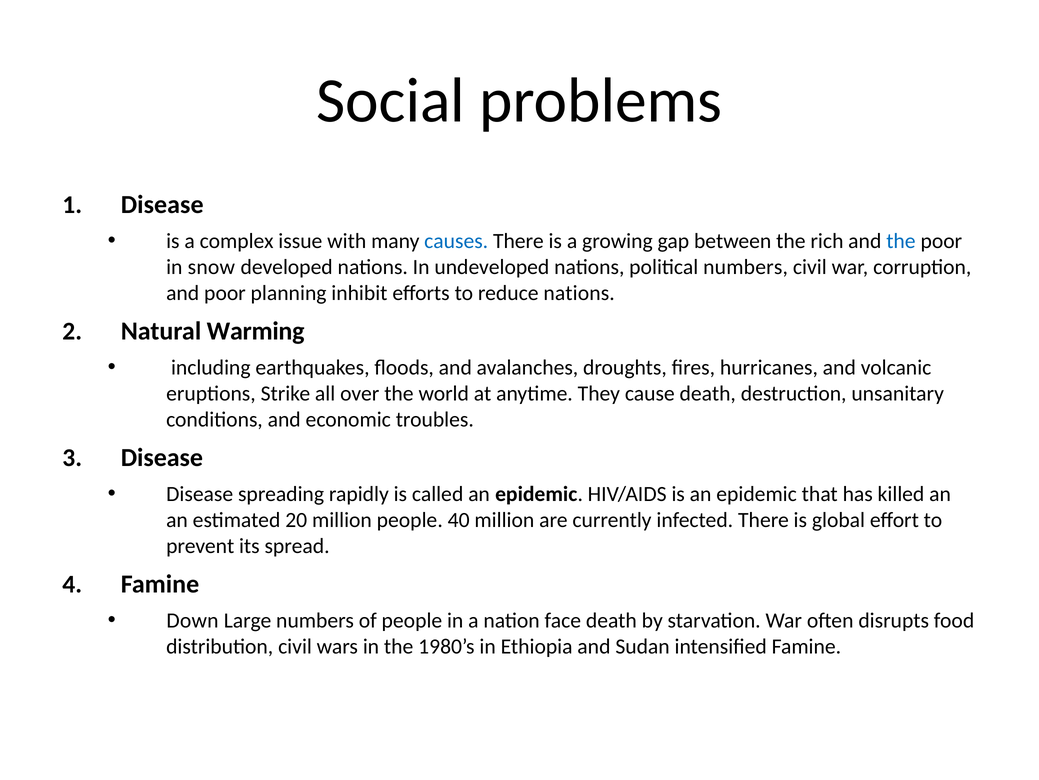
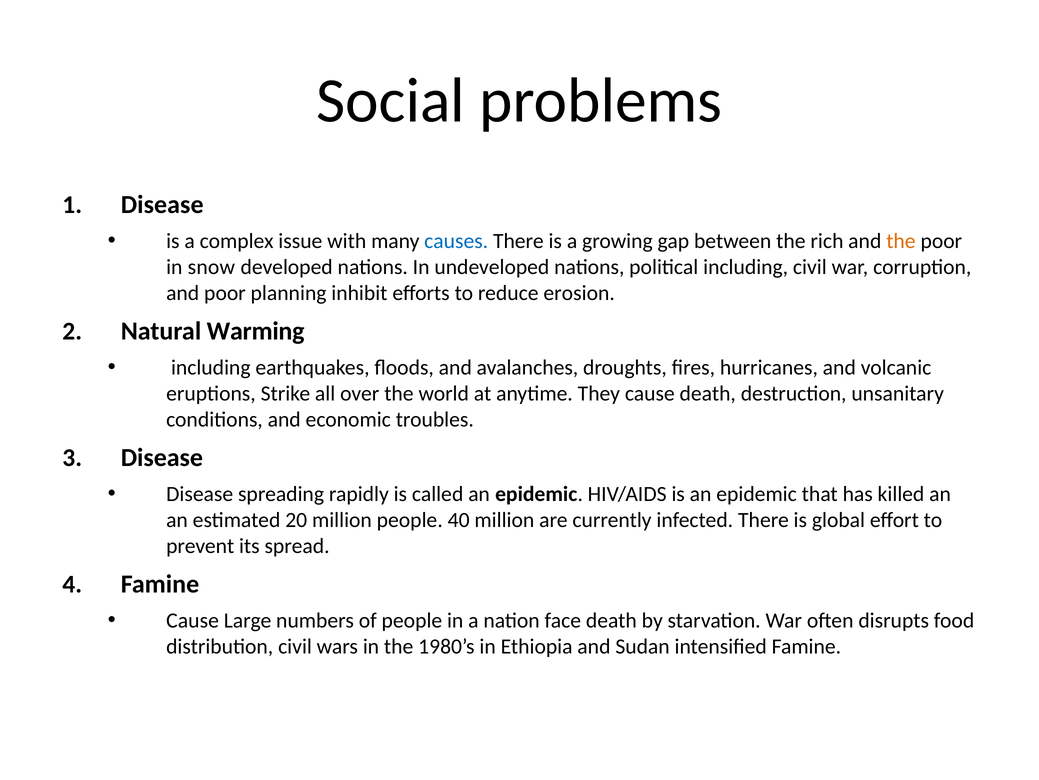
the at (901, 241) colour: blue -> orange
political numbers: numbers -> including
reduce nations: nations -> erosion
Down at (192, 620): Down -> Cause
